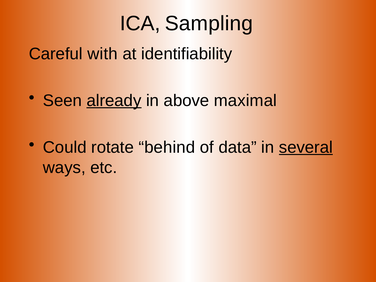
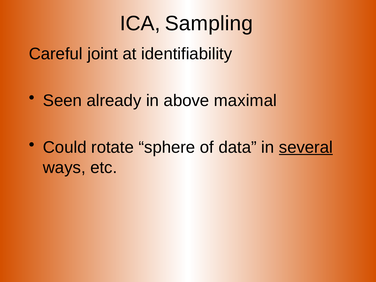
with: with -> joint
already underline: present -> none
behind: behind -> sphere
